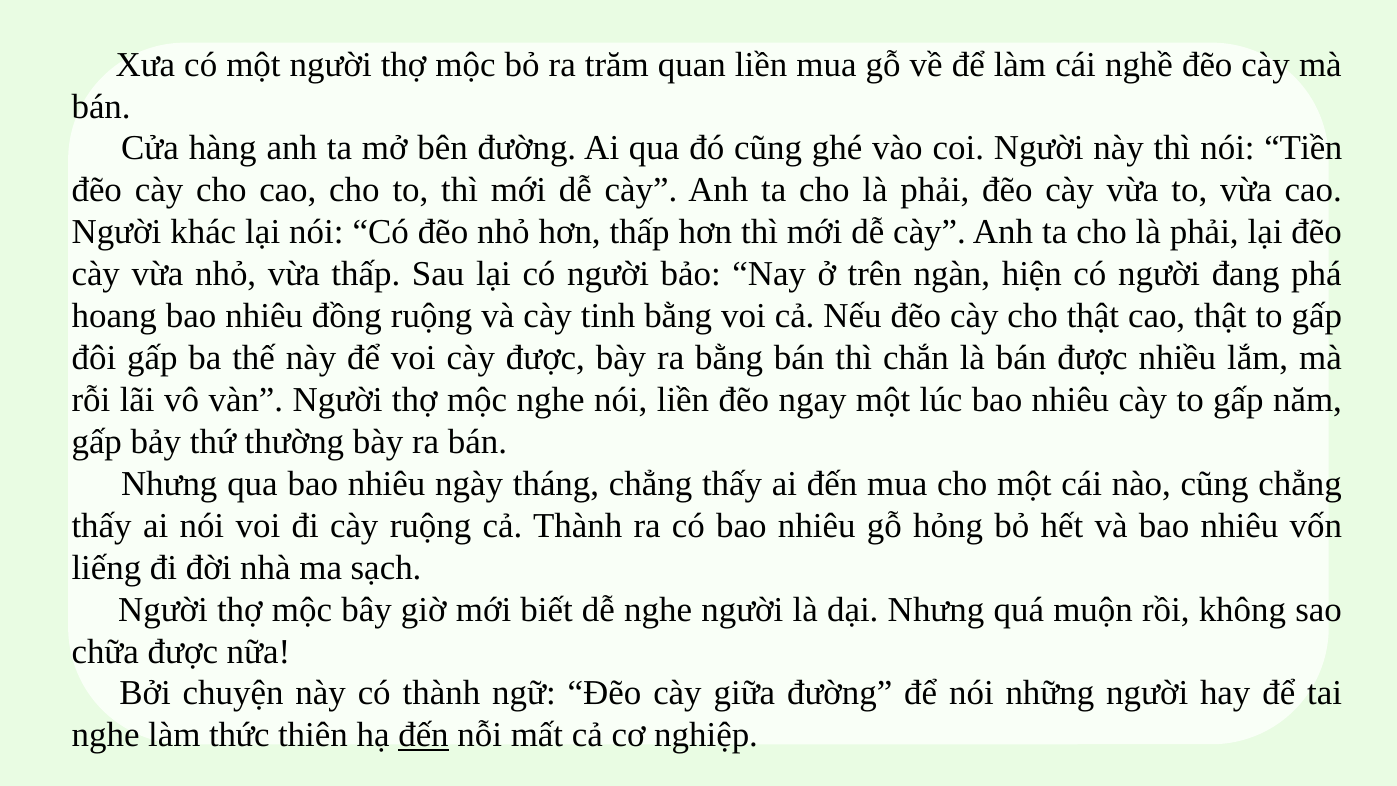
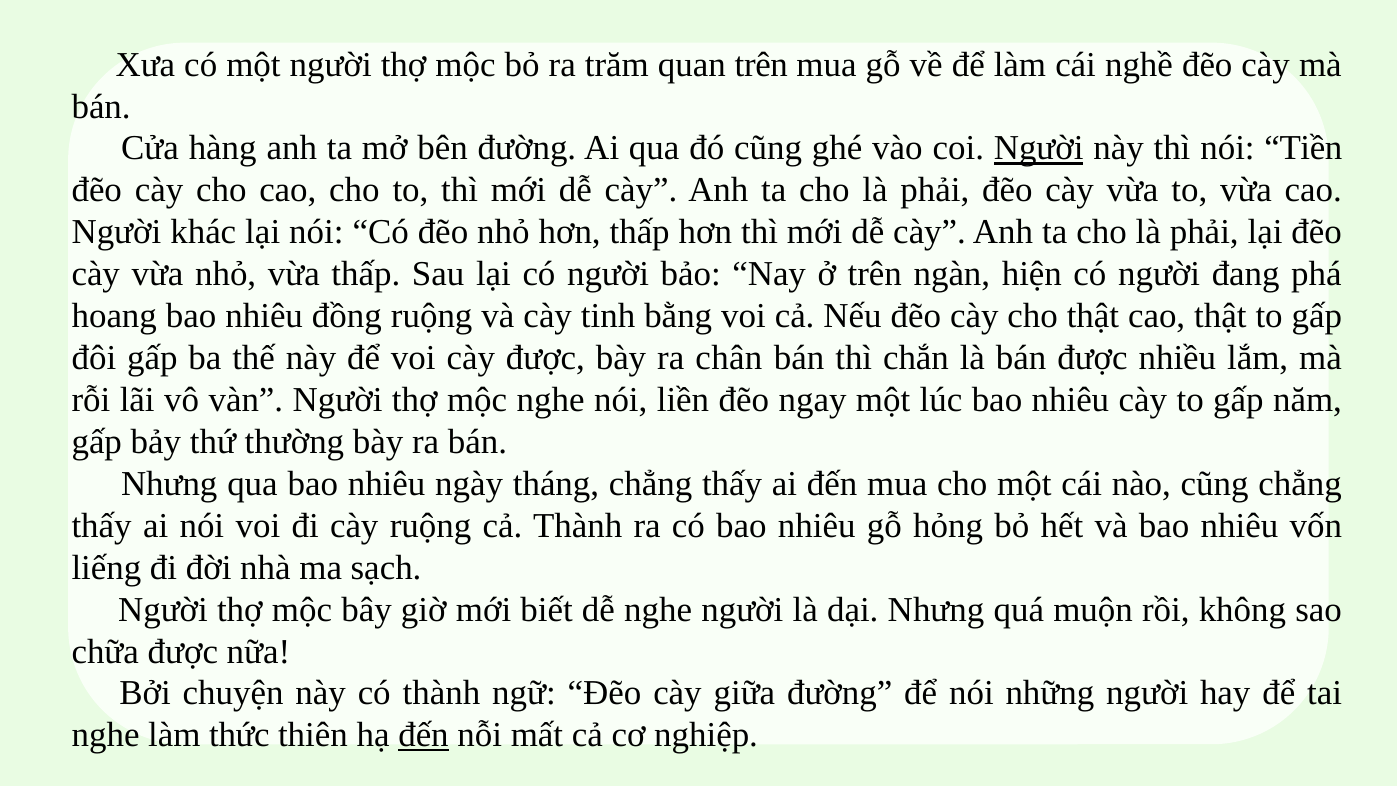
quan liền: liền -> trên
Người at (1039, 148) underline: none -> present
ra bằng: bằng -> chân
